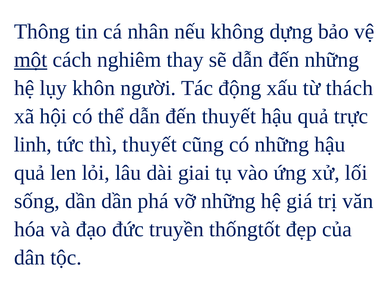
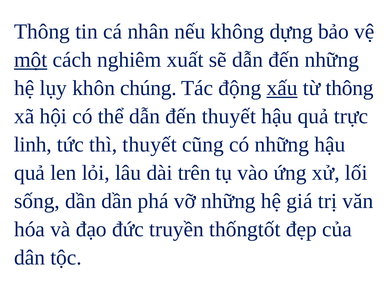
thay: thay -> xuất
người: người -> chúng
xấu underline: none -> present
từ thách: thách -> thông
giai: giai -> trên
